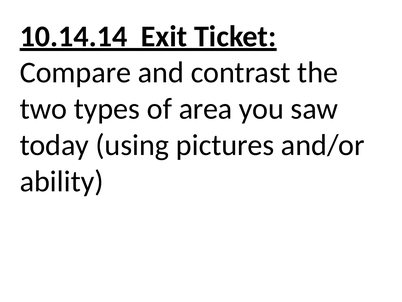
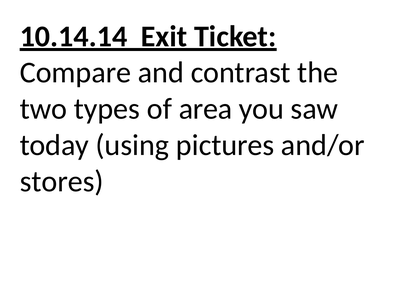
ability: ability -> stores
